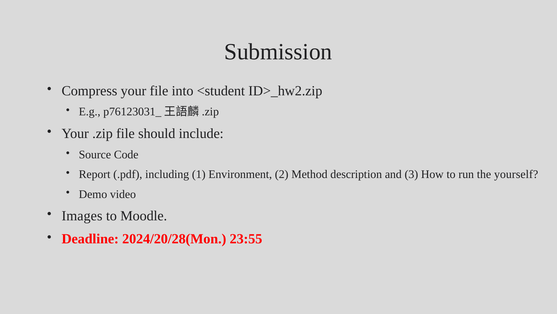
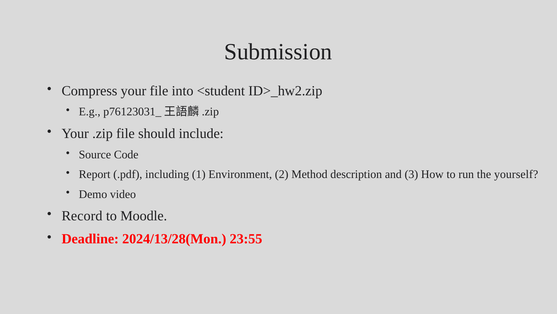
Images: Images -> Record
2024/20/28(Mon: 2024/20/28(Mon -> 2024/13/28(Mon
